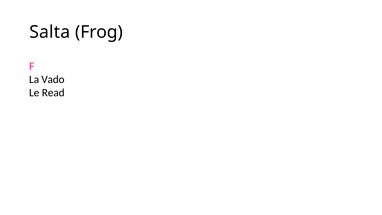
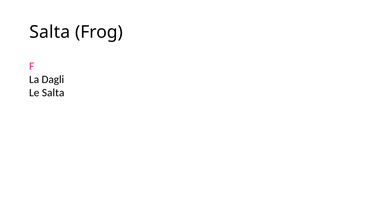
Vado: Vado -> Dagli
Le Read: Read -> Salta
